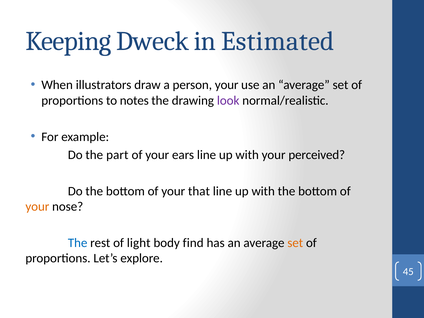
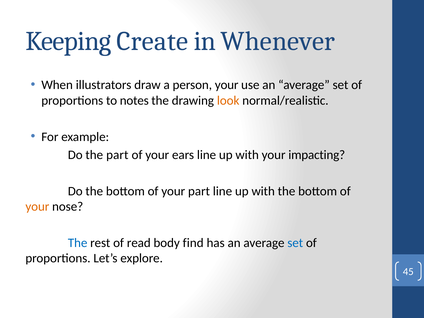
Dweck: Dweck -> Create
Estimated: Estimated -> Whenever
look colour: purple -> orange
perceived: perceived -> impacting
your that: that -> part
light: light -> read
set at (295, 243) colour: orange -> blue
